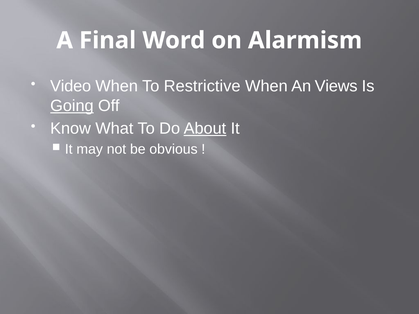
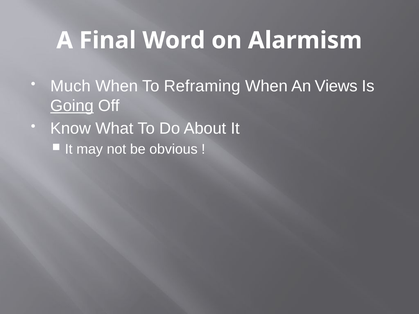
Video: Video -> Much
Restrictive: Restrictive -> Reframing
About underline: present -> none
